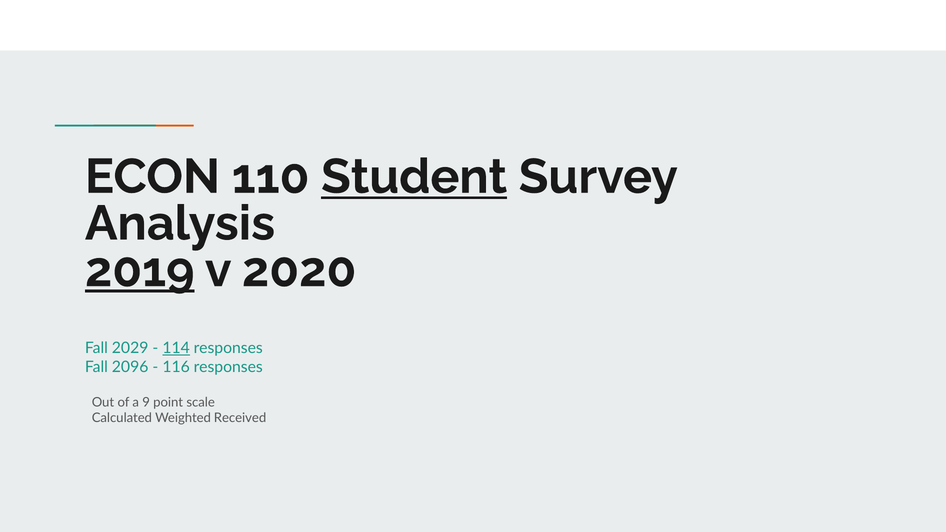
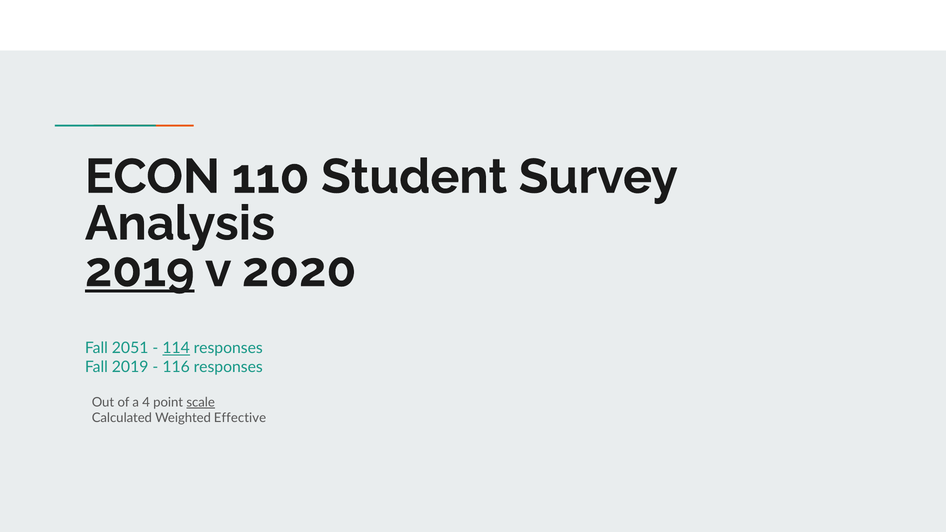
Student underline: present -> none
2029: 2029 -> 2051
Fall 2096: 2096 -> 2019
9: 9 -> 4
scale underline: none -> present
Received: Received -> Effective
